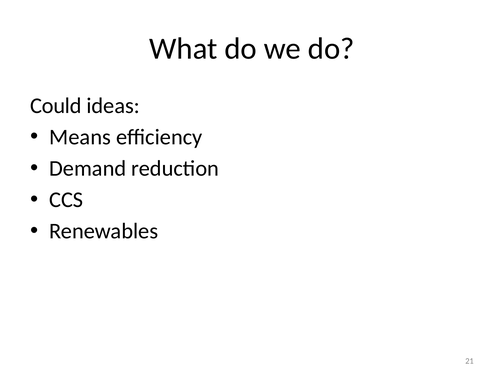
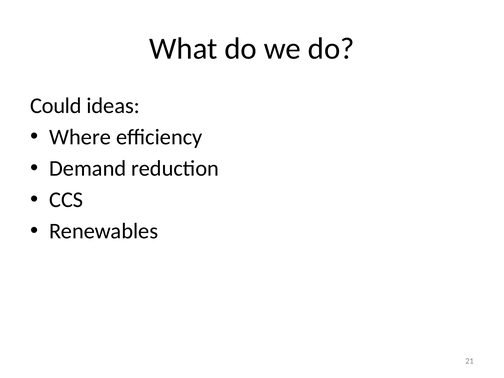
Means: Means -> Where
